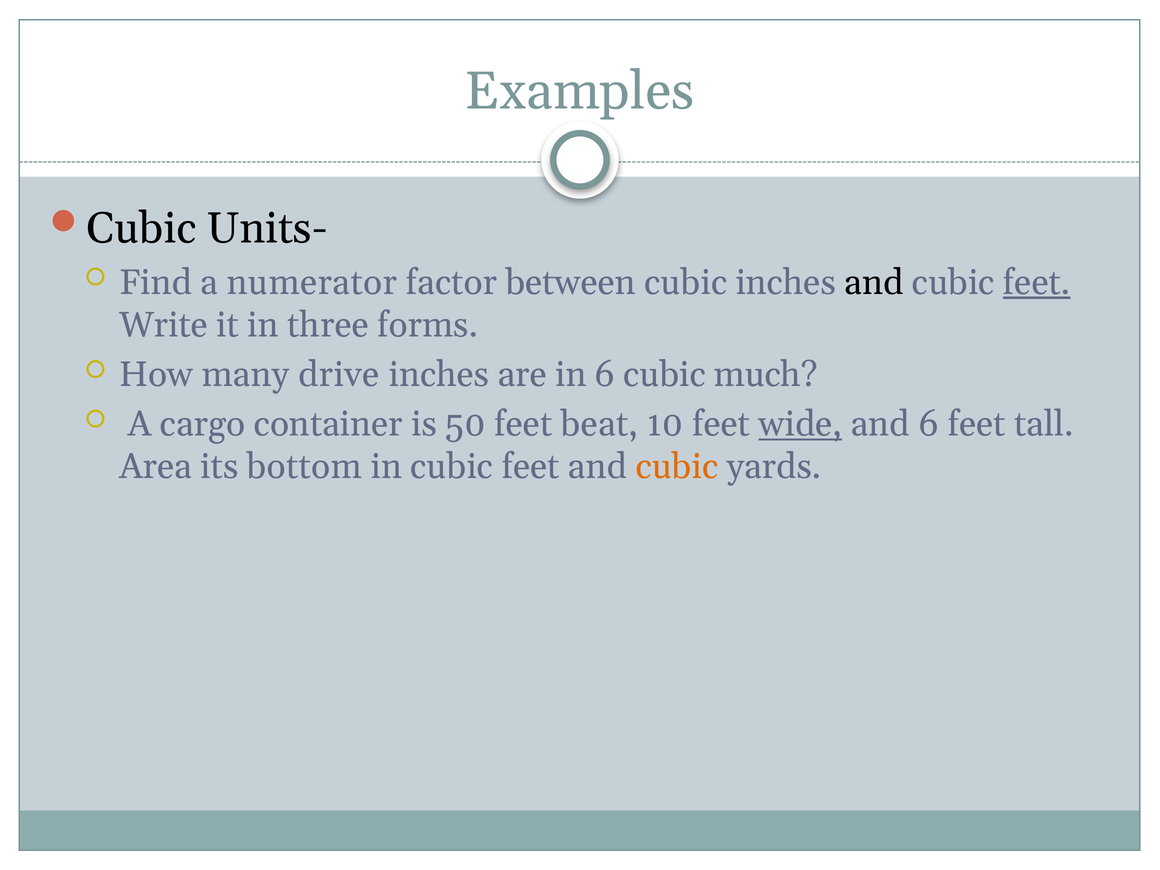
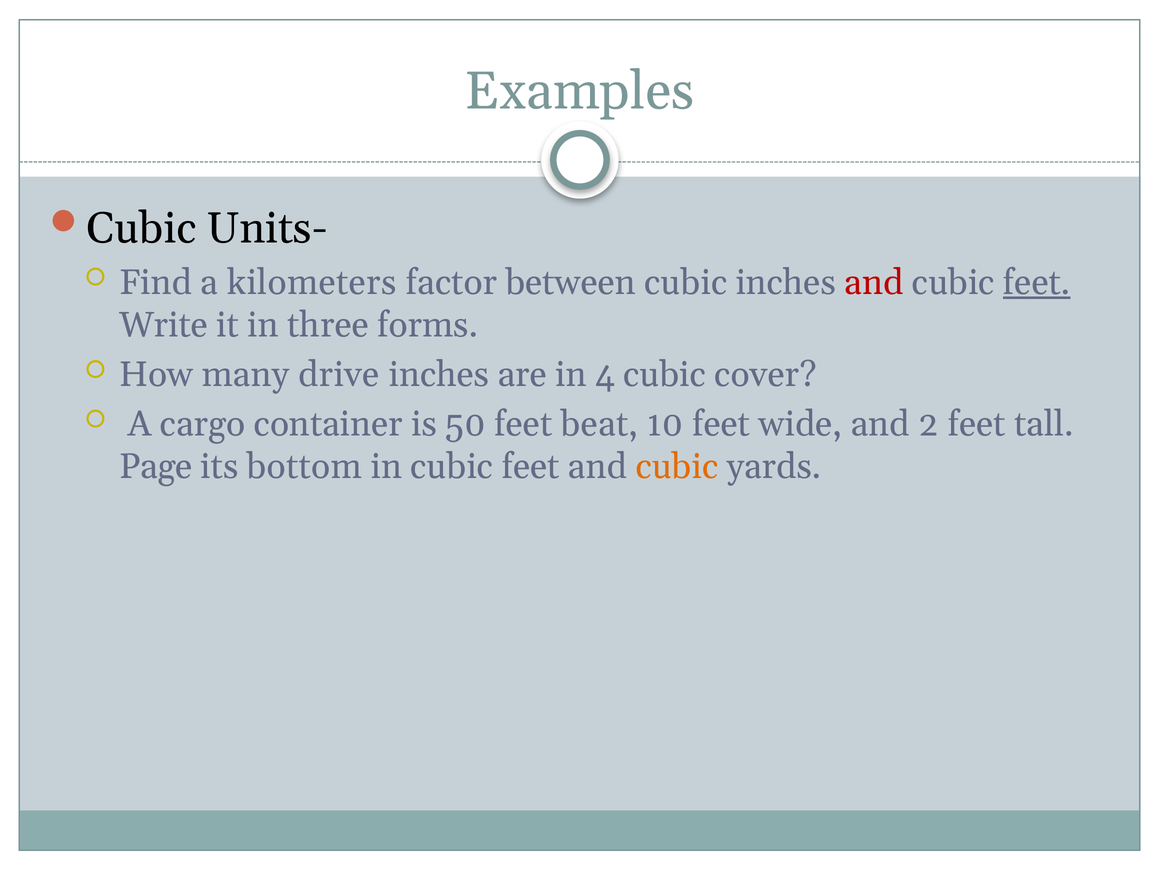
numerator: numerator -> kilometers
and at (874, 283) colour: black -> red
in 6: 6 -> 4
much: much -> cover
wide underline: present -> none
and 6: 6 -> 2
Area: Area -> Page
